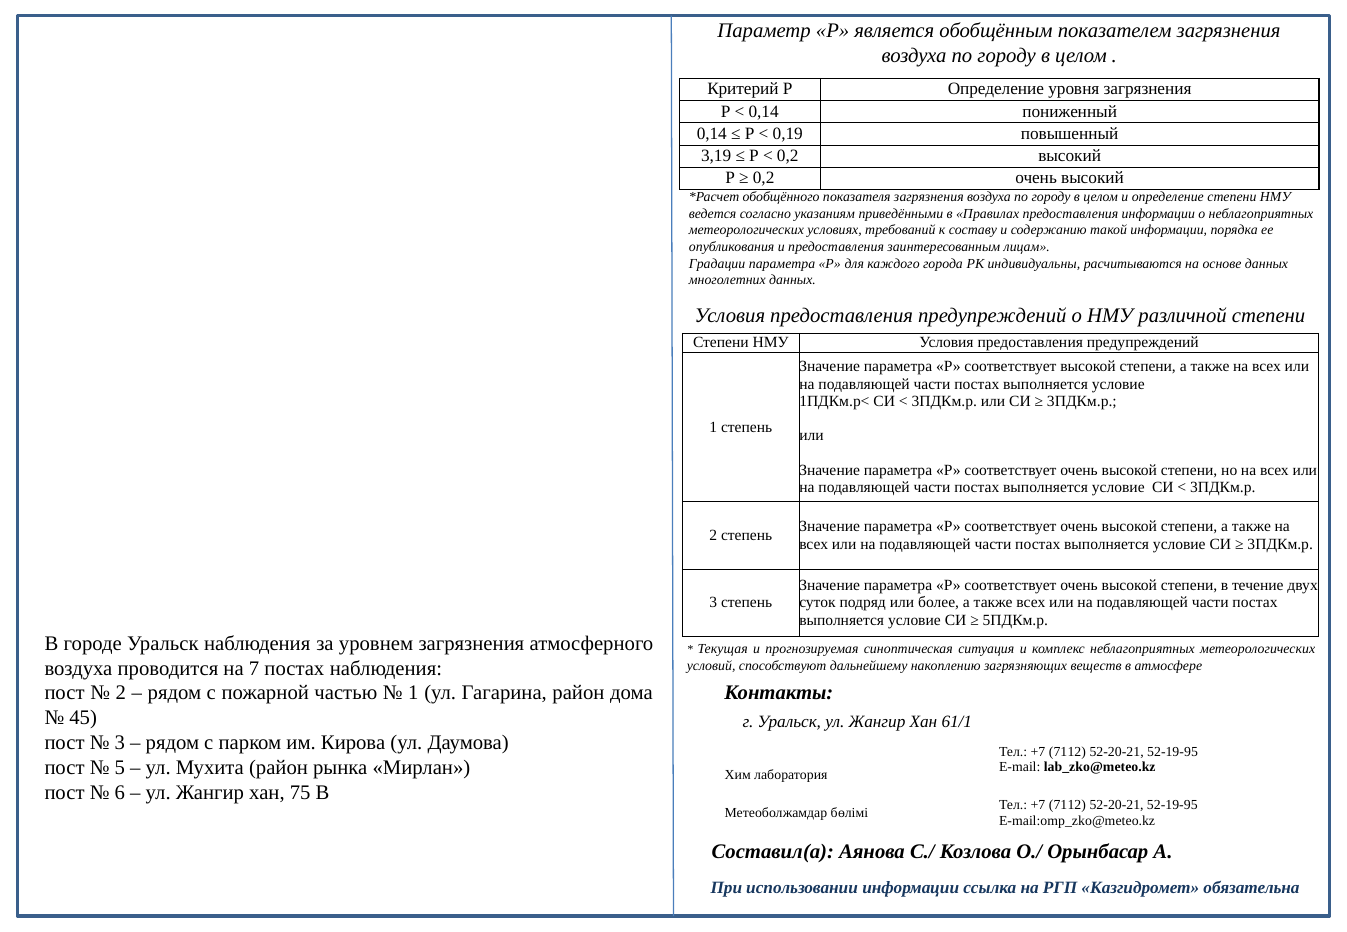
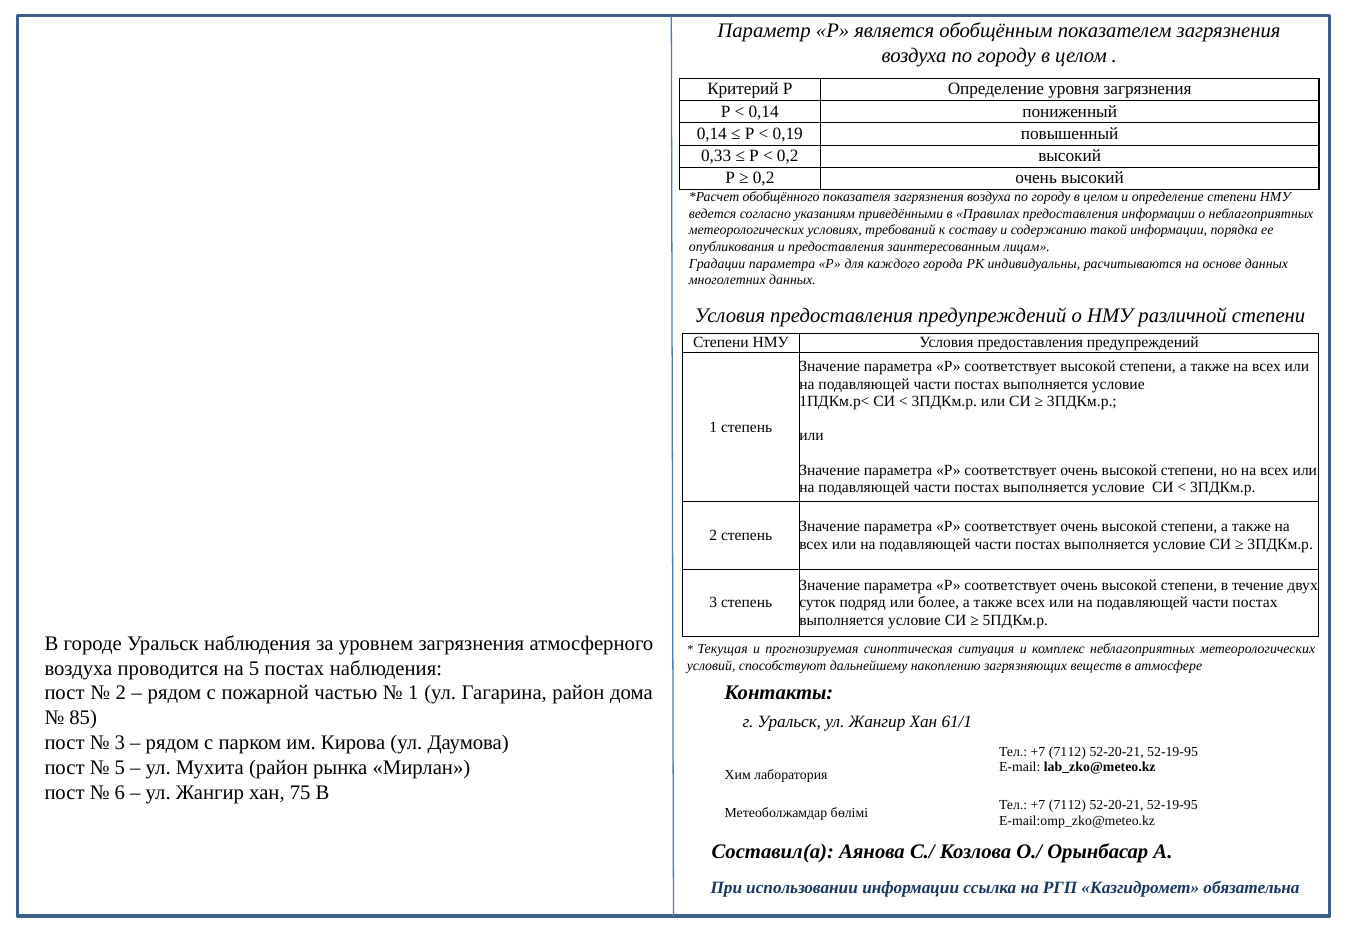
3,19: 3,19 -> 0,33
на 7: 7 -> 5
45: 45 -> 85
